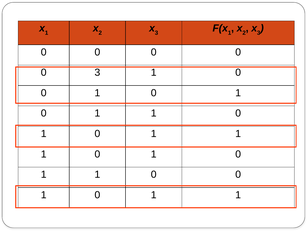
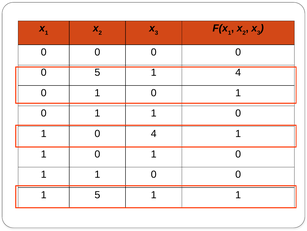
0 3: 3 -> 5
0 at (238, 72): 0 -> 4
1 at (154, 133): 1 -> 4
0 at (97, 194): 0 -> 5
